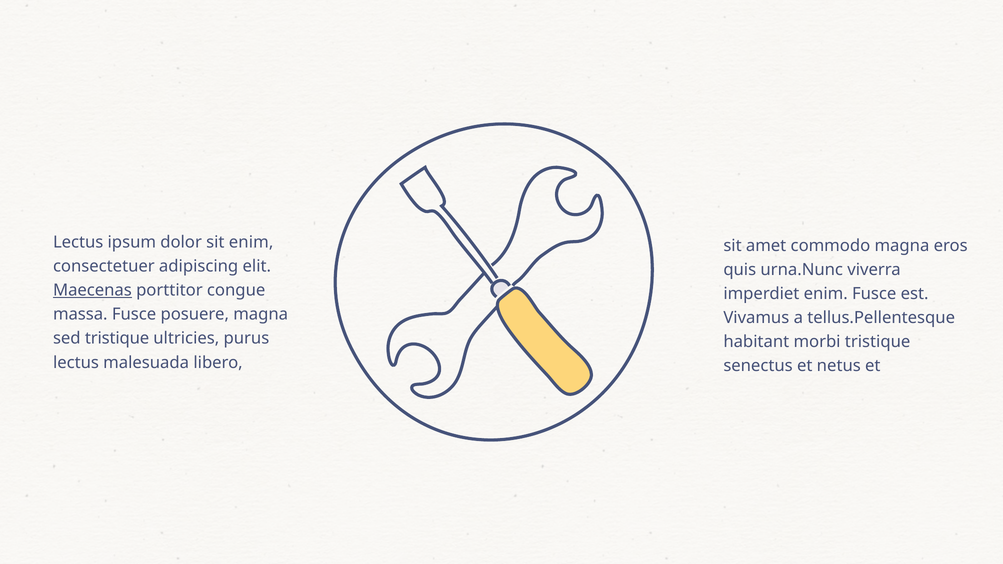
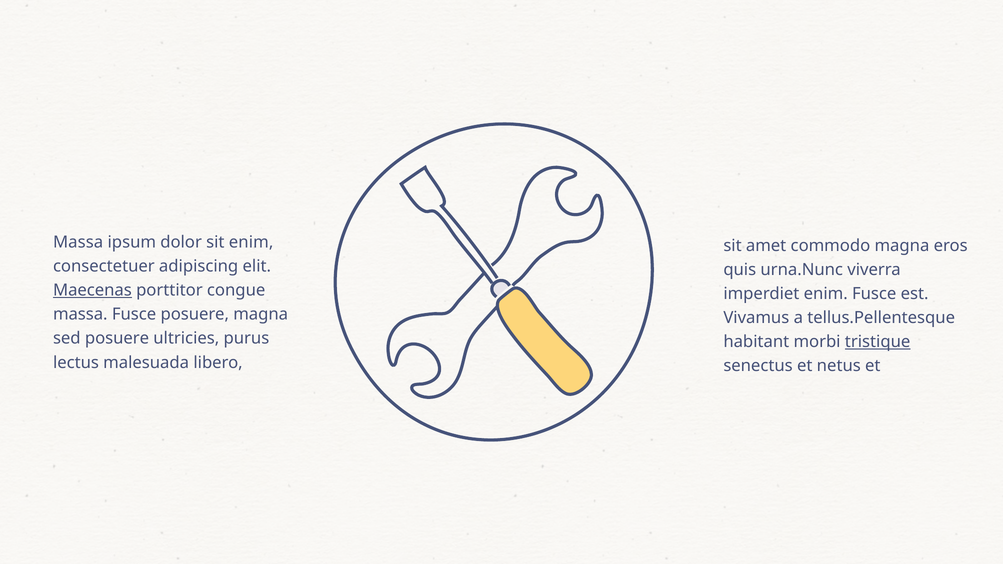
Lectus at (78, 242): Lectus -> Massa
sed tristique: tristique -> posuere
tristique at (878, 342) underline: none -> present
